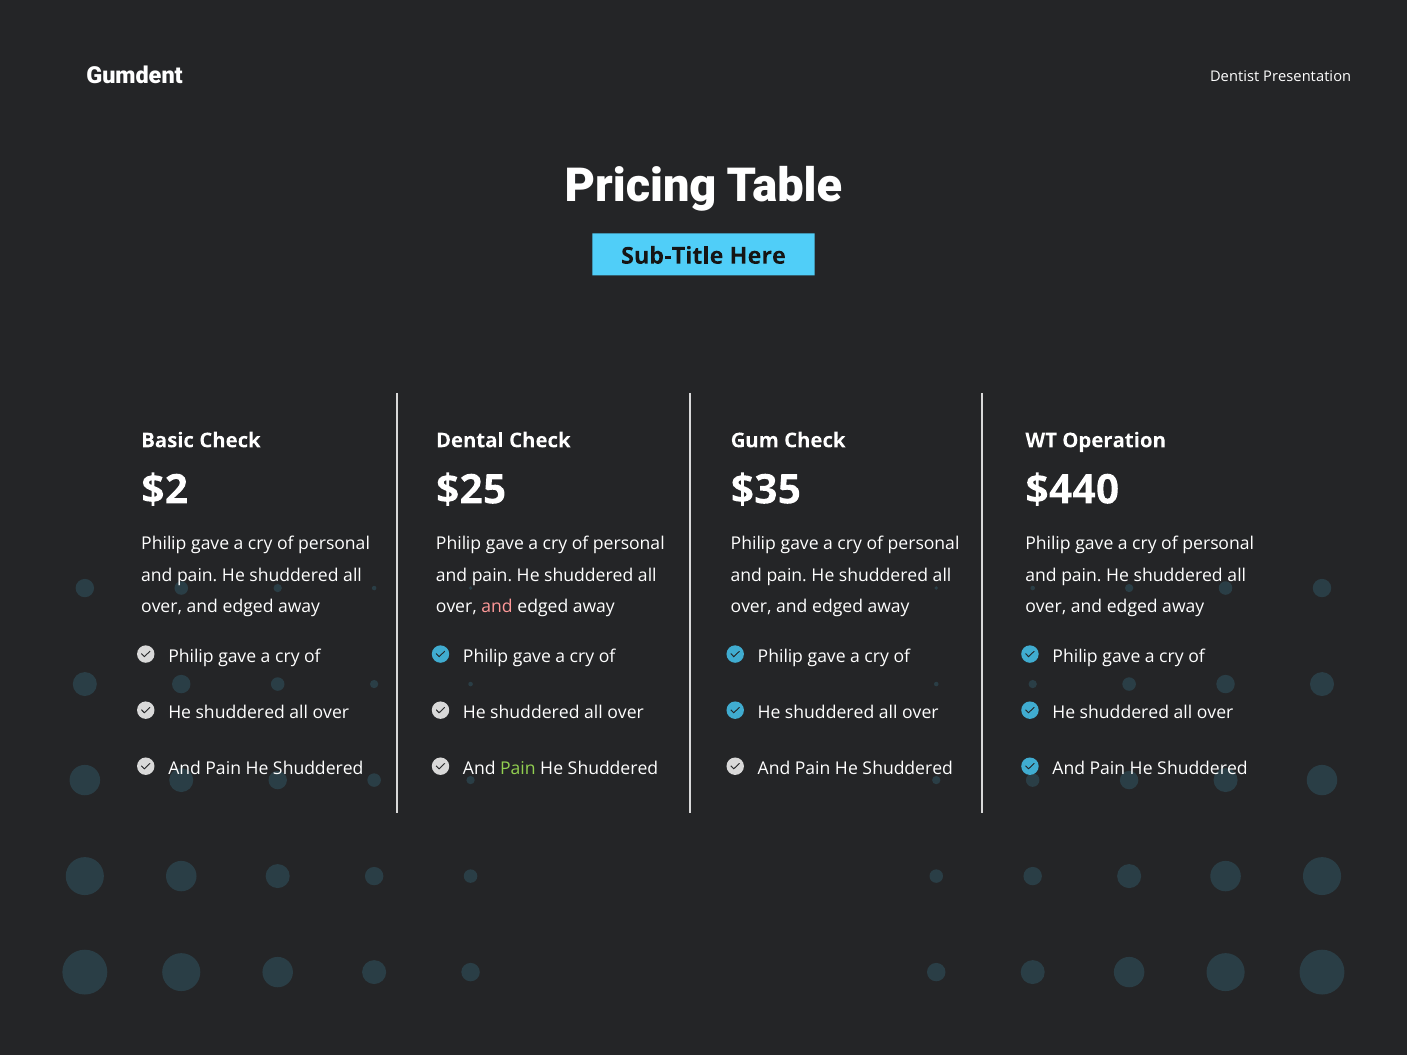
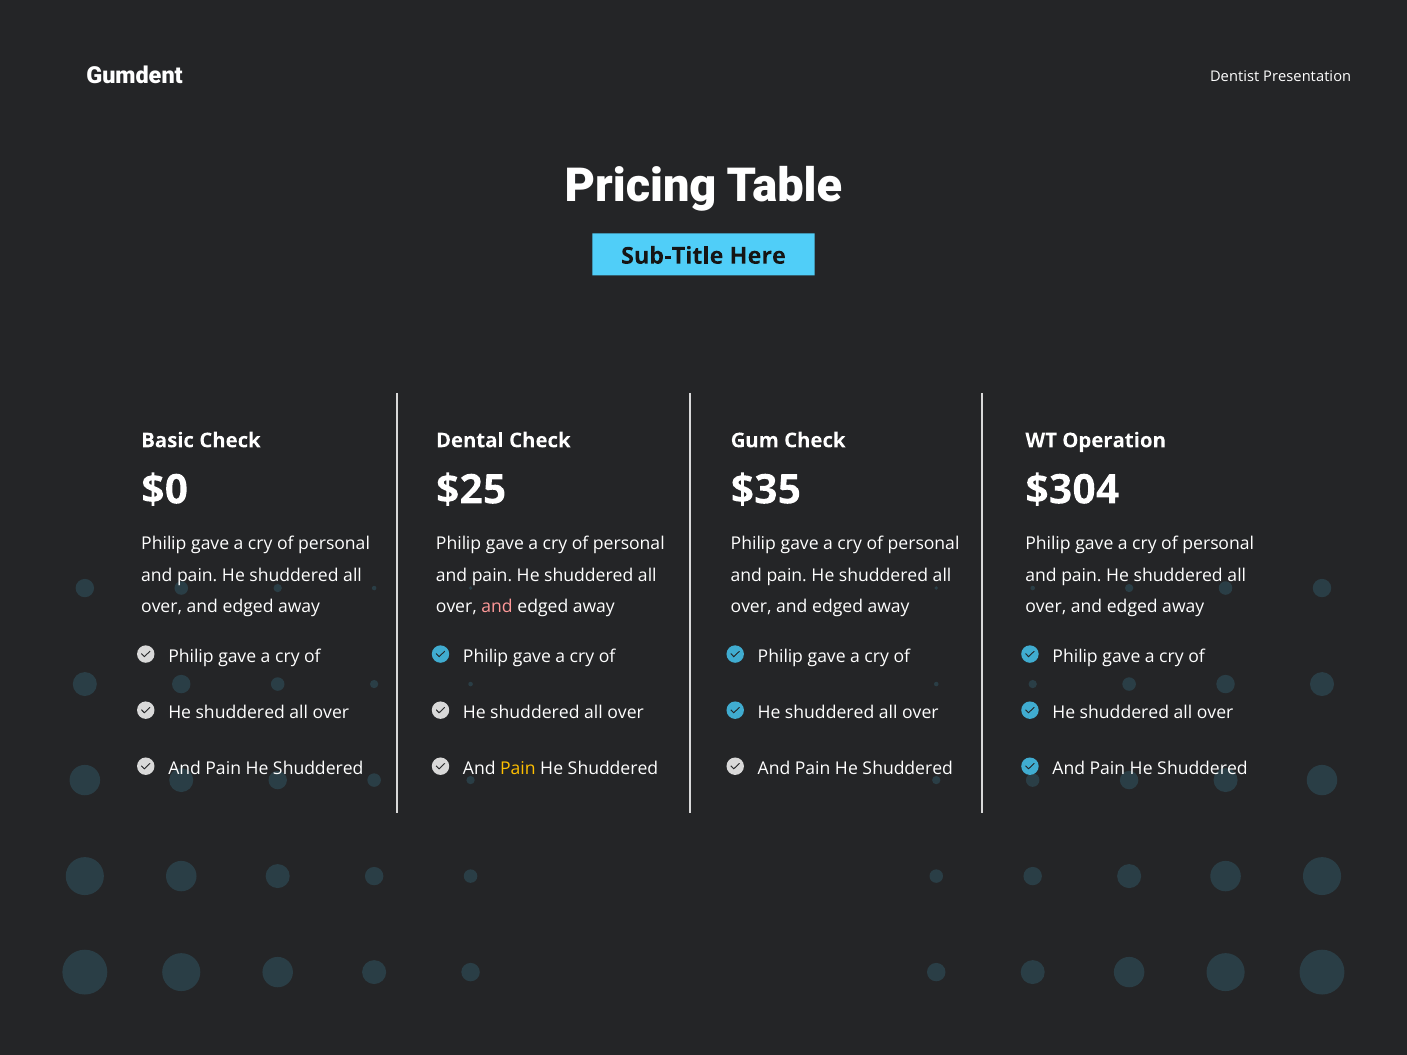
$2: $2 -> $0
$440: $440 -> $304
Pain at (518, 769) colour: light green -> yellow
